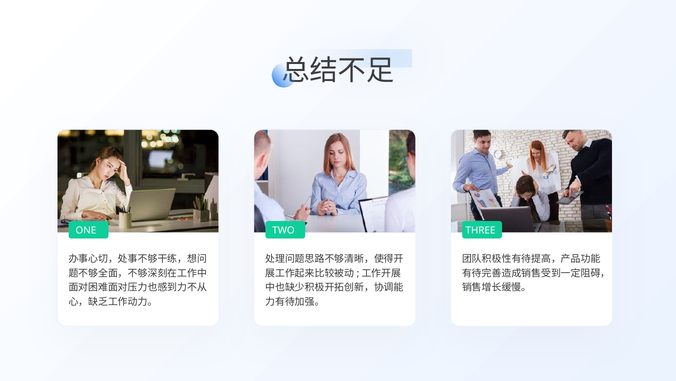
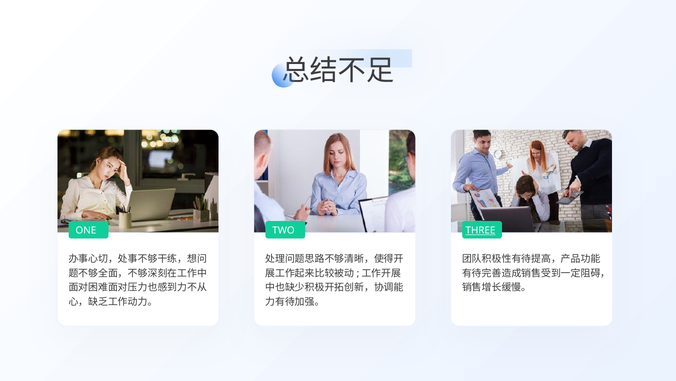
THREE underline: none -> present
